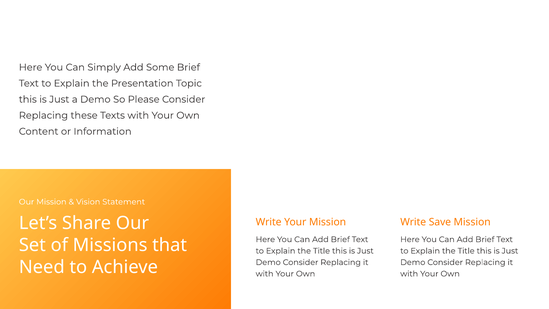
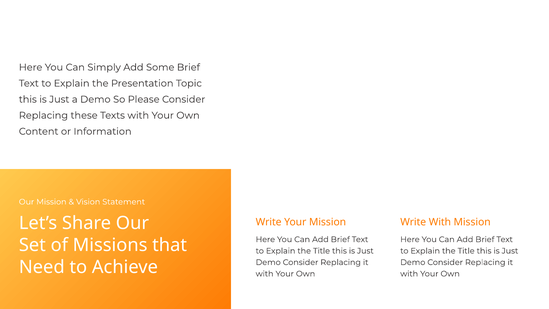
Write Save: Save -> With
